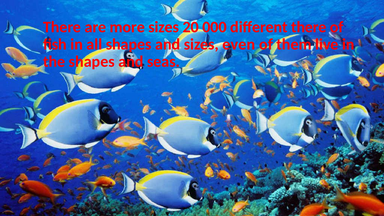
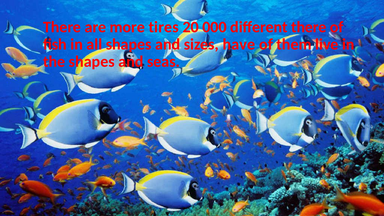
more sizes: sizes -> tires
even: even -> have
